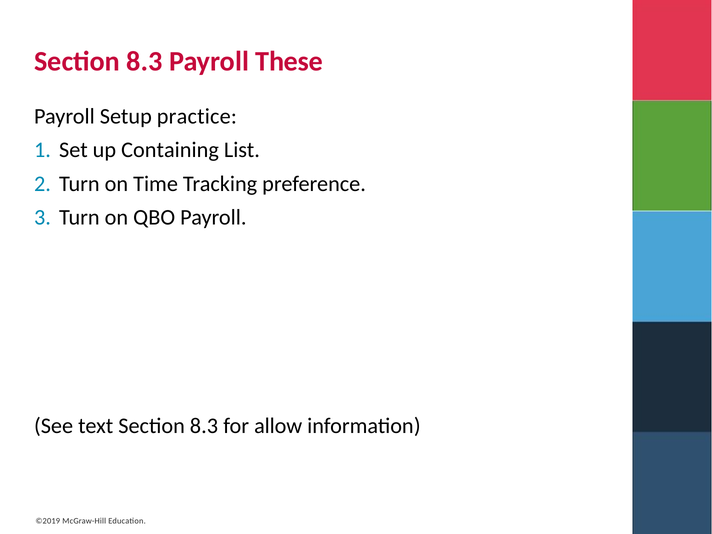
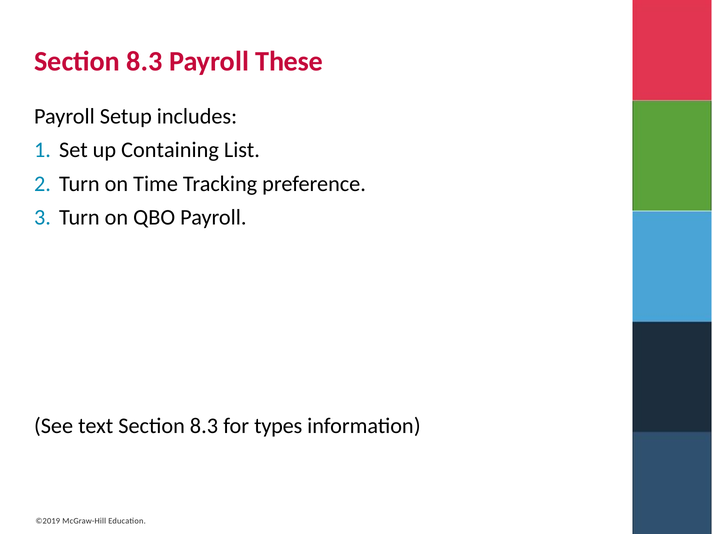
practice: practice -> includes
allow: allow -> types
